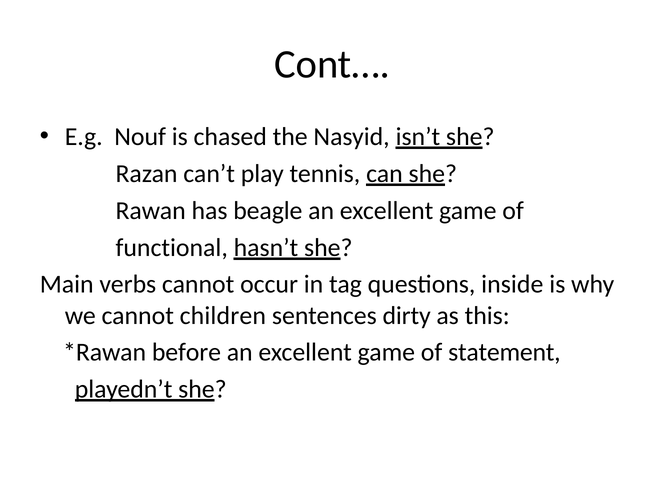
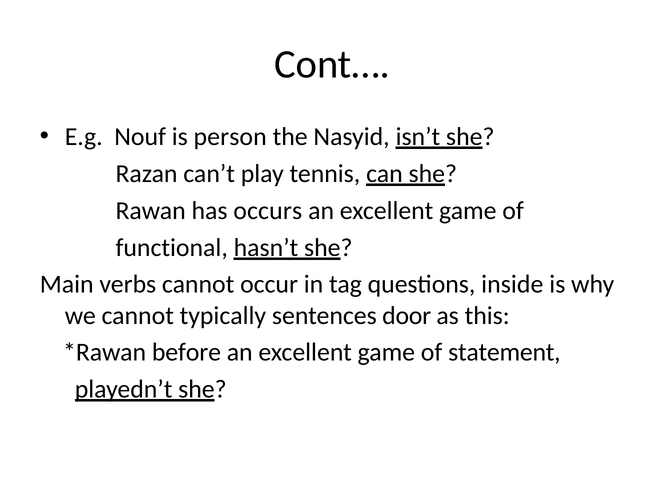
chased: chased -> person
beagle: beagle -> occurs
children: children -> typically
dirty: dirty -> door
